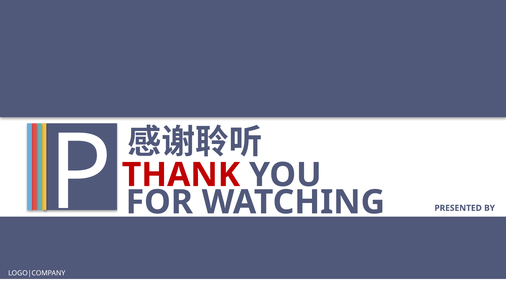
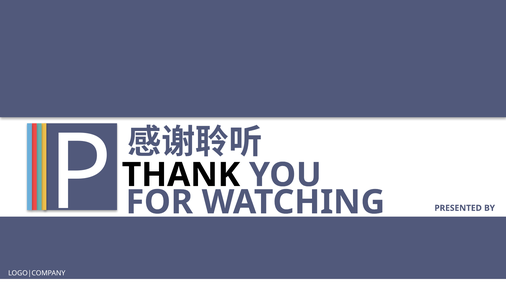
THANK colour: red -> black
